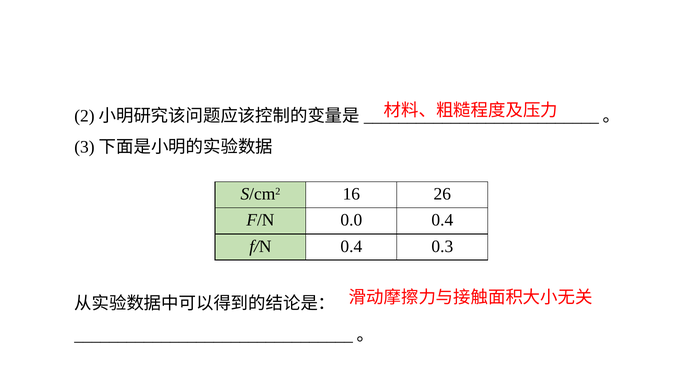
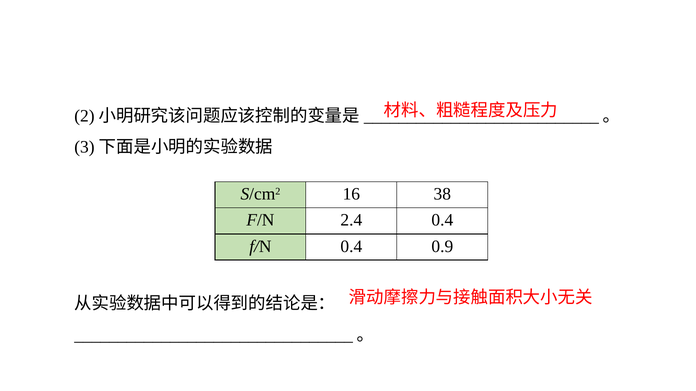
26: 26 -> 38
0.0: 0.0 -> 2.4
0.3: 0.3 -> 0.9
